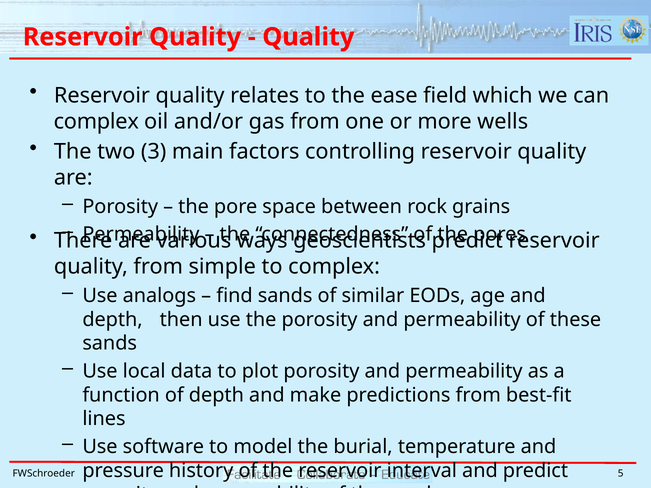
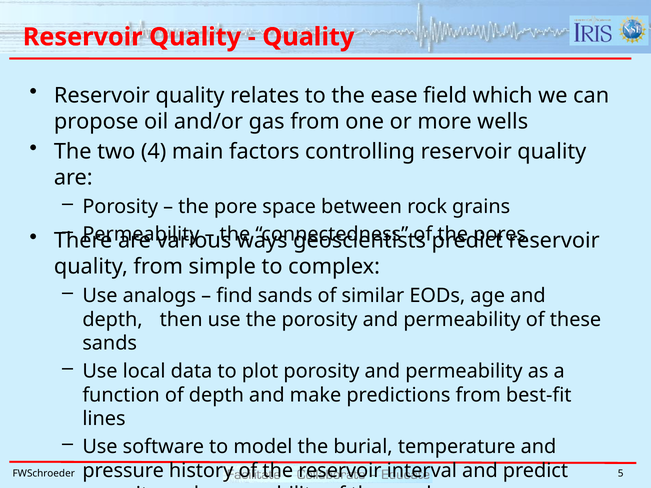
complex at (96, 121): complex -> propose
3: 3 -> 4
